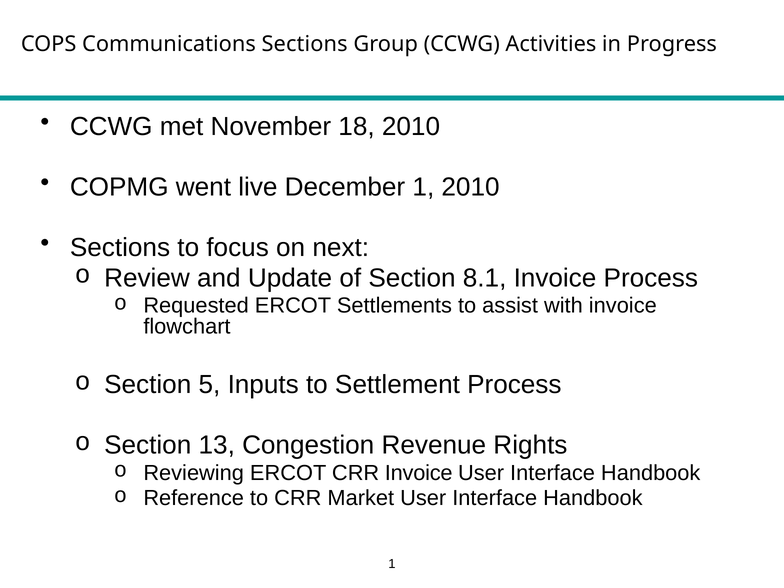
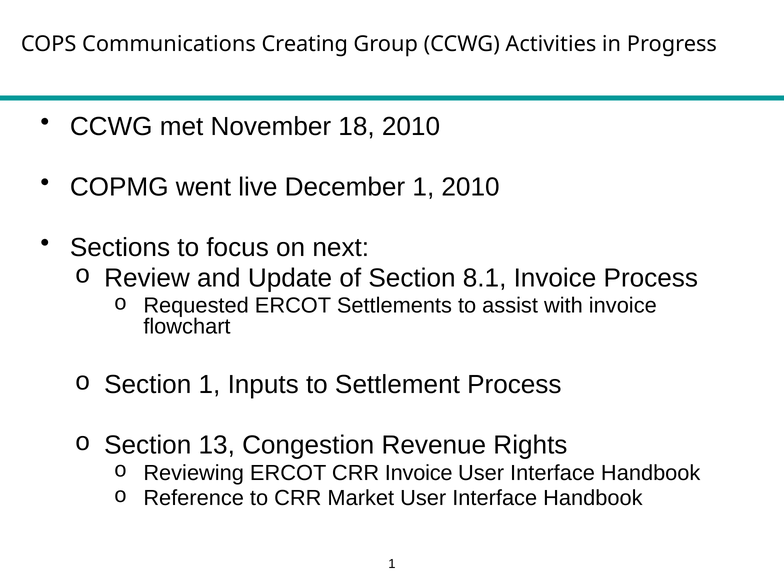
Communications Sections: Sections -> Creating
Section 5: 5 -> 1
